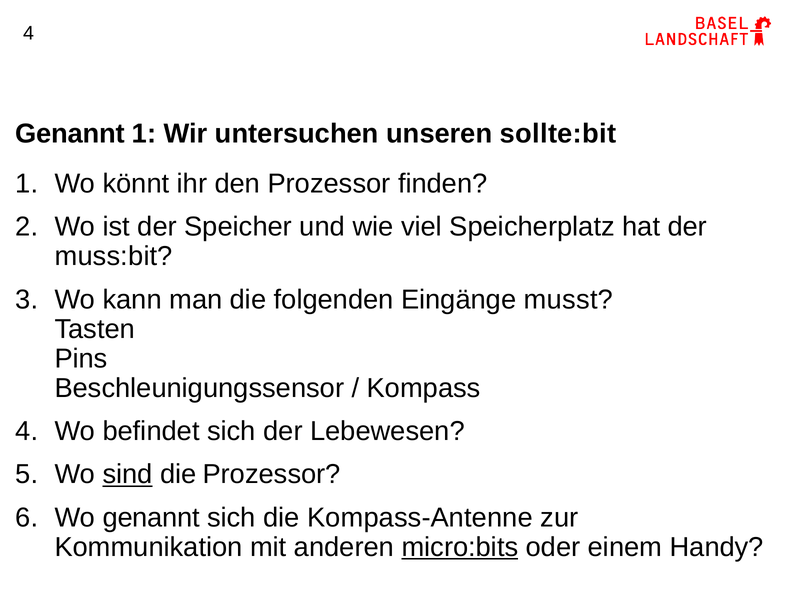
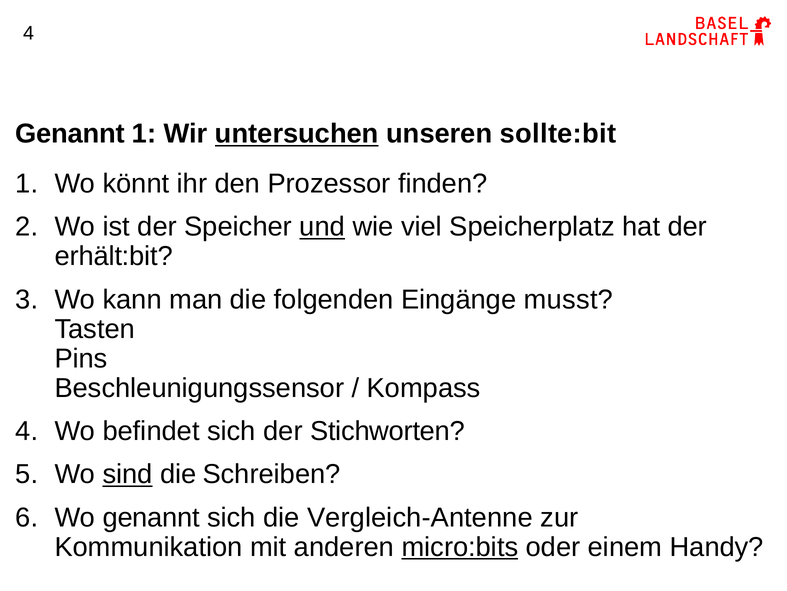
untersuchen underline: none -> present
und underline: none -> present
muss:bit: muss:bit -> erhält:bit
Lebewesen: Lebewesen -> Stichworten
die Prozessor: Prozessor -> Schreiben
Kompass-Antenne: Kompass-Antenne -> Vergleich-Antenne
